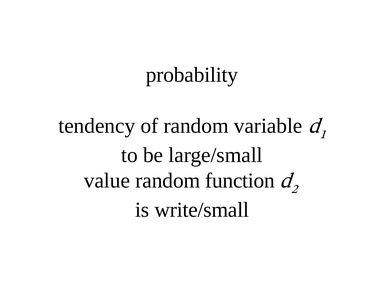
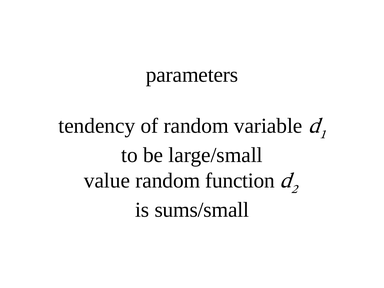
probability: probability -> parameters
write/small: write/small -> sums/small
